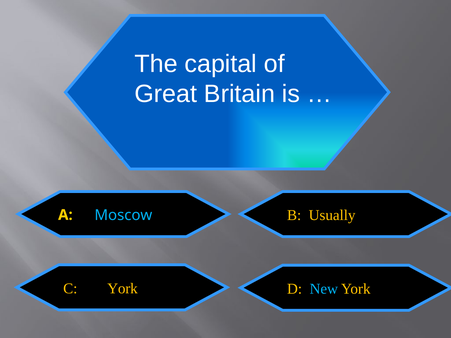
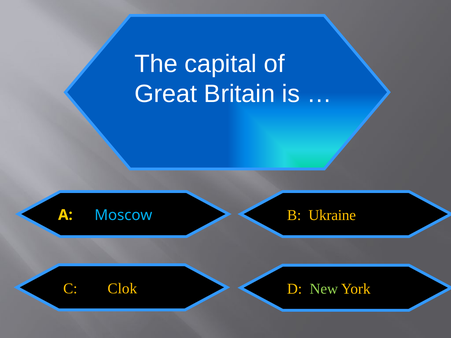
Usually: Usually -> Ukraine
C York: York -> Clok
New colour: light blue -> light green
